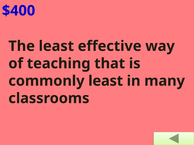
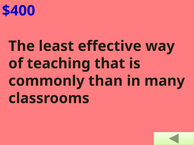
commonly least: least -> than
